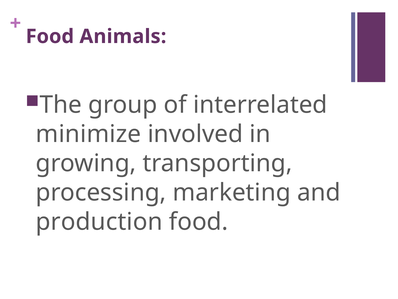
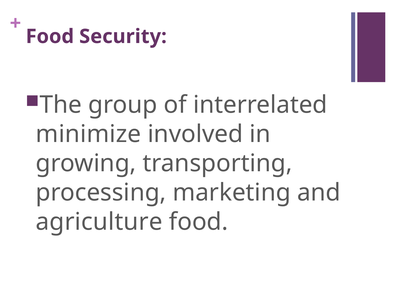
Animals: Animals -> Security
production: production -> agriculture
